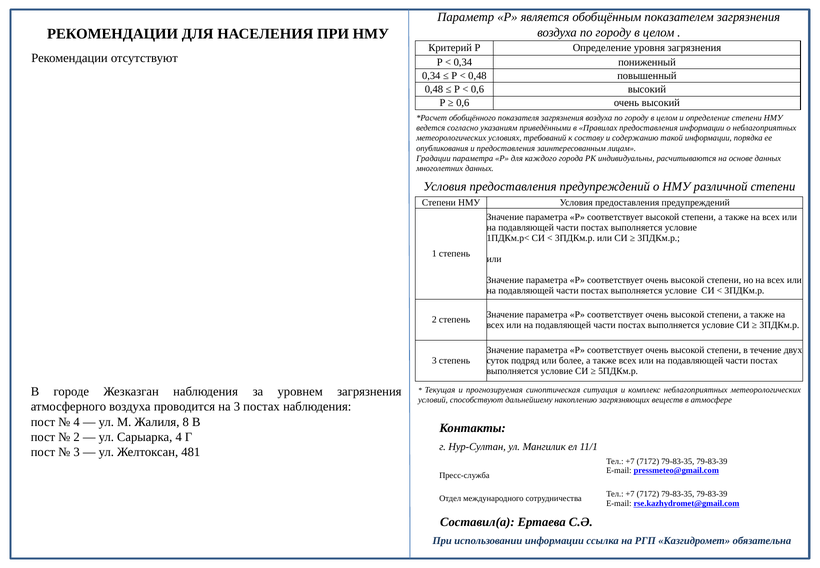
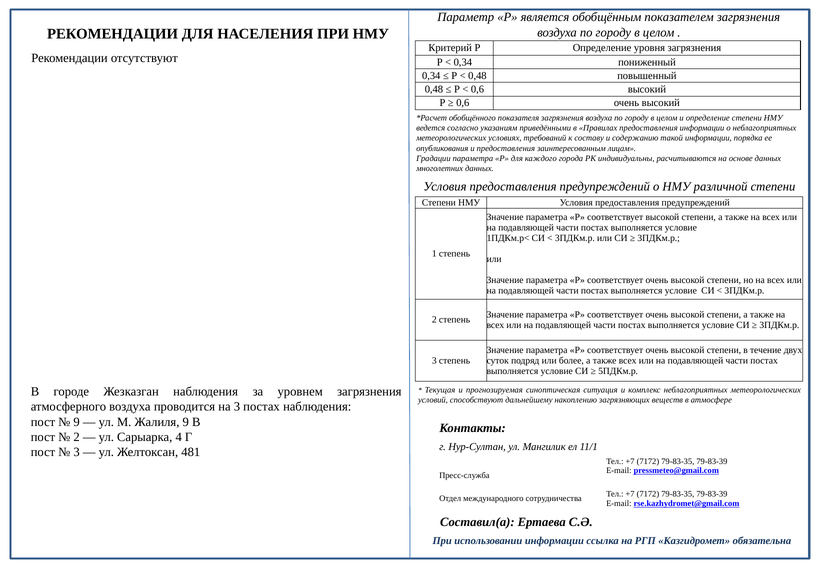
4 at (77, 422): 4 -> 9
Жалиля 8: 8 -> 9
